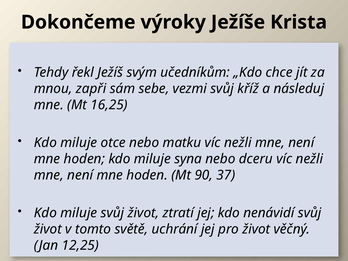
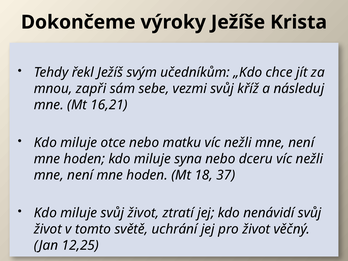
16,25: 16,25 -> 16,21
90: 90 -> 18
